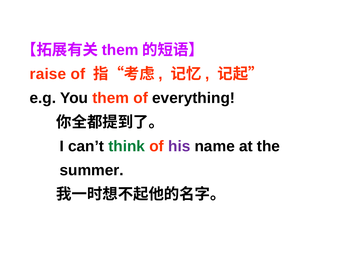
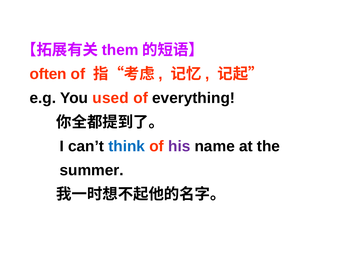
raise: raise -> often
You them: them -> used
think colour: green -> blue
